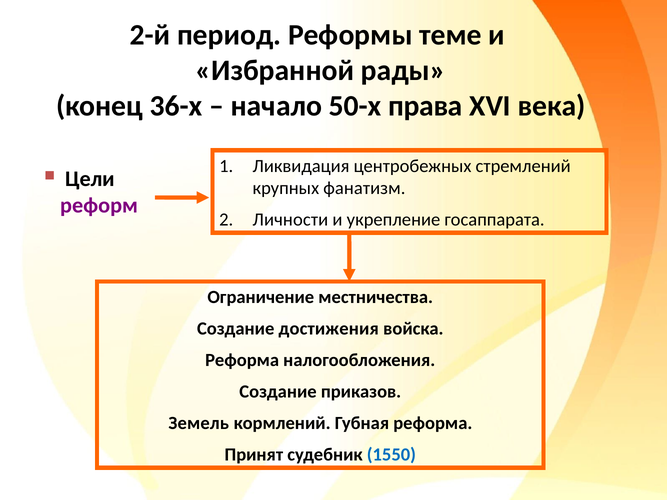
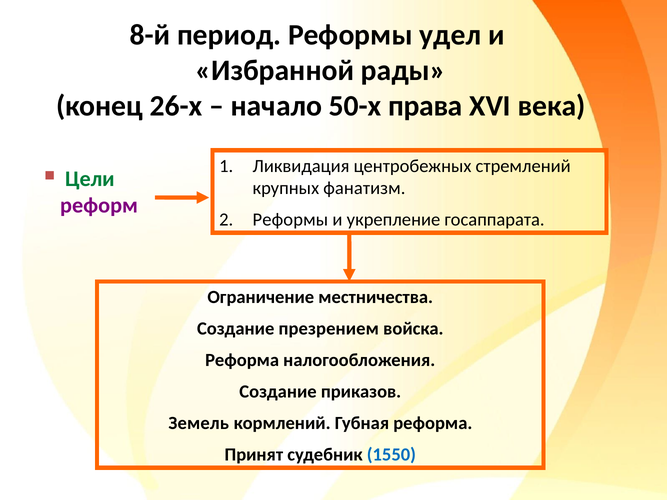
2-й: 2-й -> 8-й
теме: теме -> удел
36-х: 36-х -> 26-х
Цели colour: black -> green
Личности at (290, 220): Личности -> Реформы
достижения: достижения -> презрением
